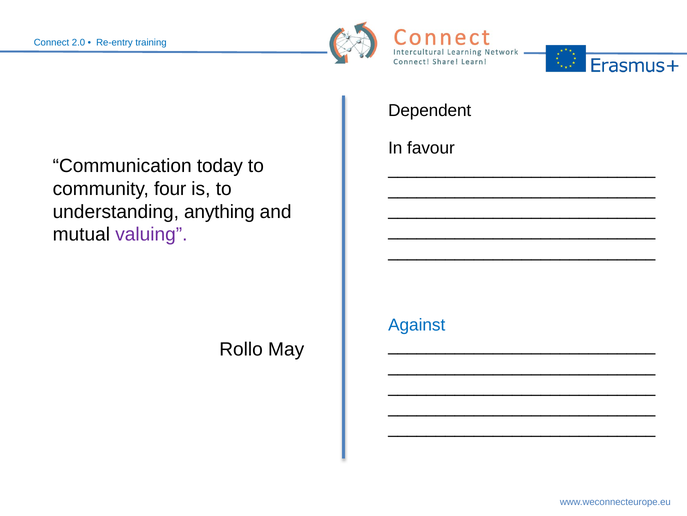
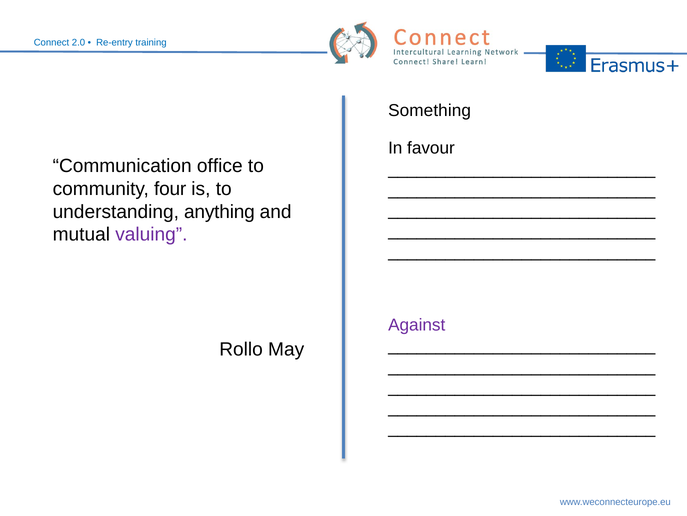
Dependent: Dependent -> Something
today: today -> office
Against colour: blue -> purple
